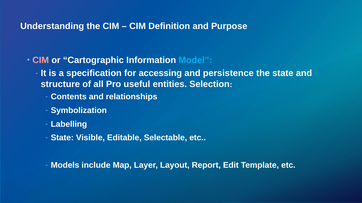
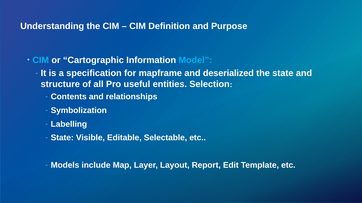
CIM at (41, 60) colour: pink -> light blue
accessing: accessing -> mapframe
persistence: persistence -> deserialized
